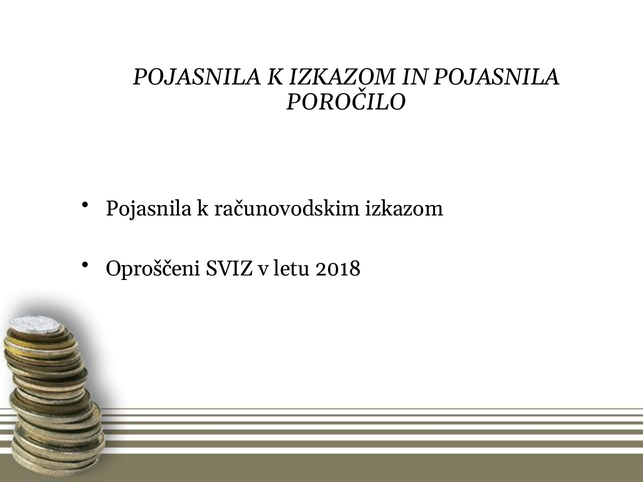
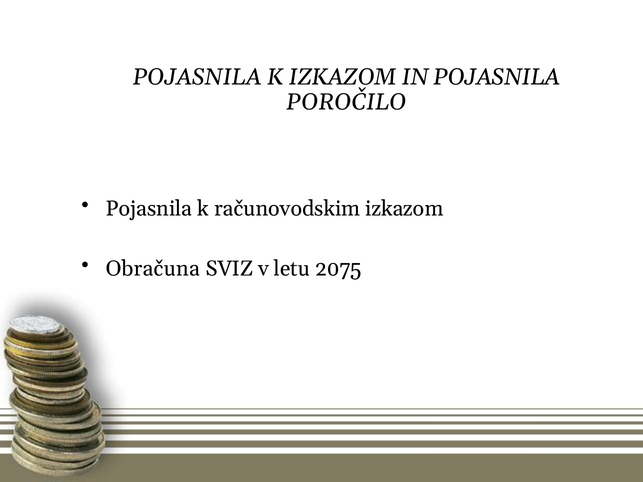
Oproščeni: Oproščeni -> Obračuna
2018: 2018 -> 2075
